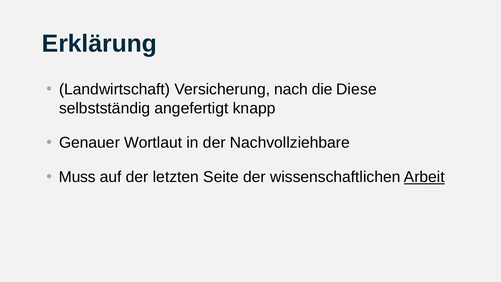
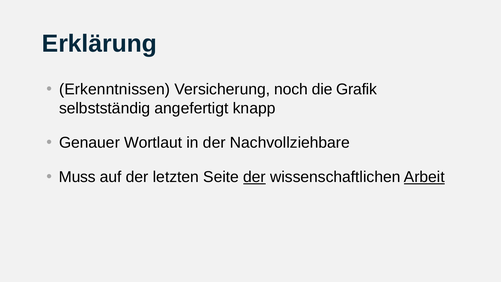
Landwirtschaft: Landwirtschaft -> Erkenntnissen
nach: nach -> noch
Diese: Diese -> Grafik
der at (255, 177) underline: none -> present
